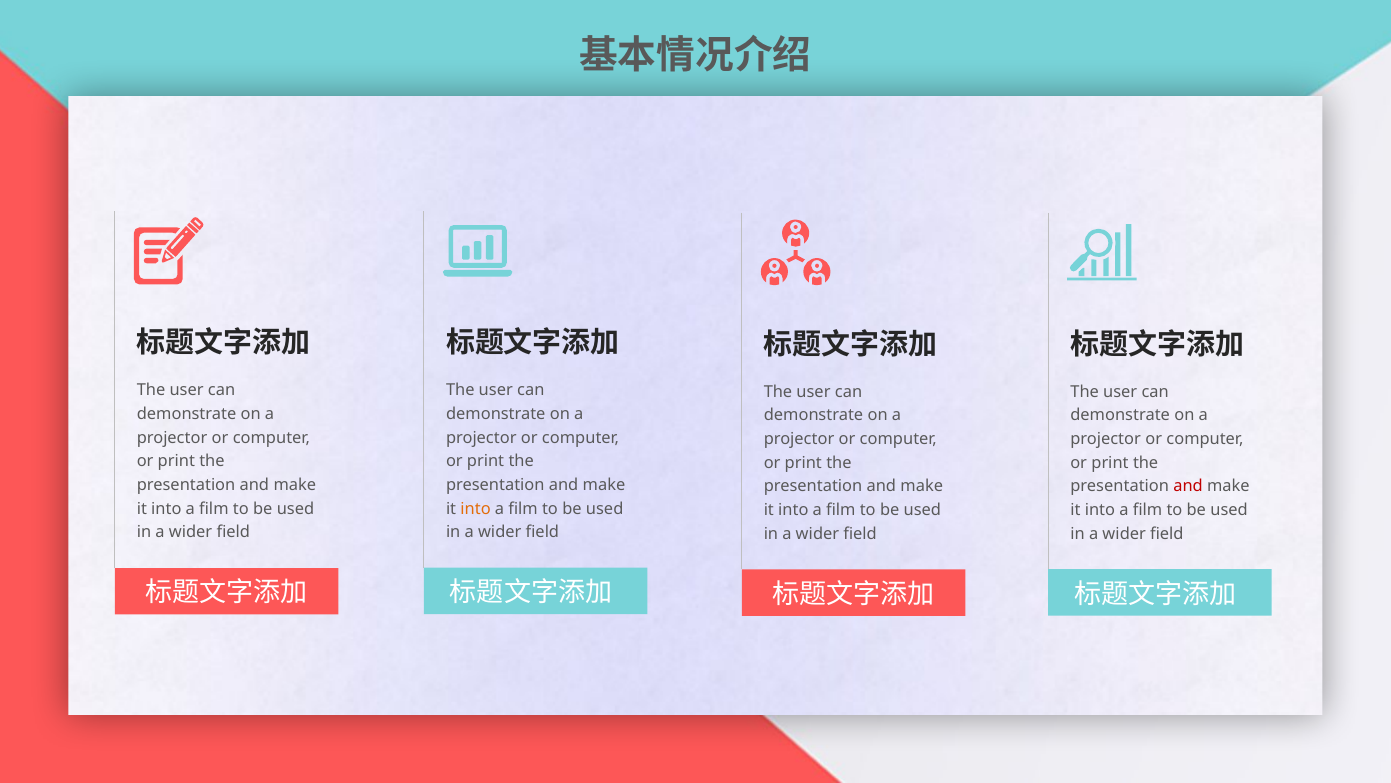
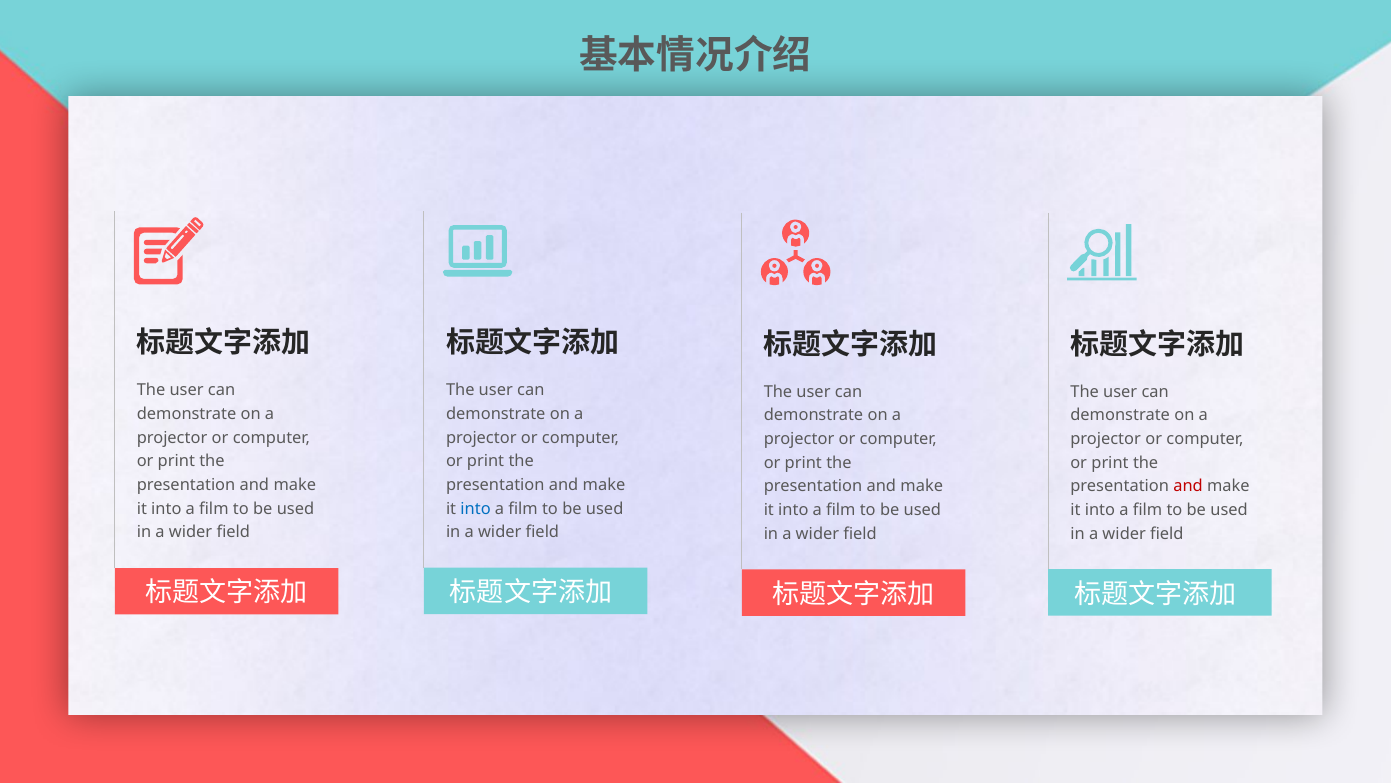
into at (476, 508) colour: orange -> blue
